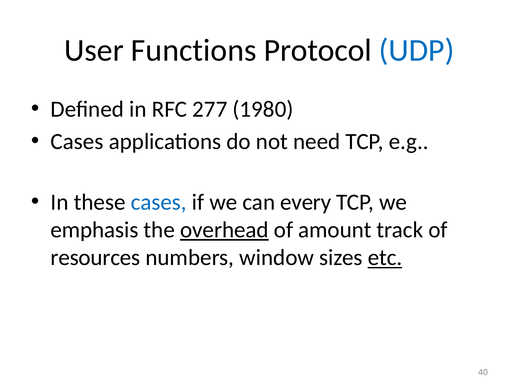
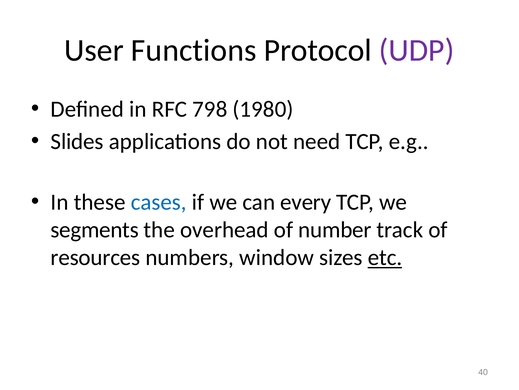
UDP colour: blue -> purple
277: 277 -> 798
Cases at (77, 141): Cases -> Slides
emphasis: emphasis -> segments
overhead underline: present -> none
amount: amount -> number
